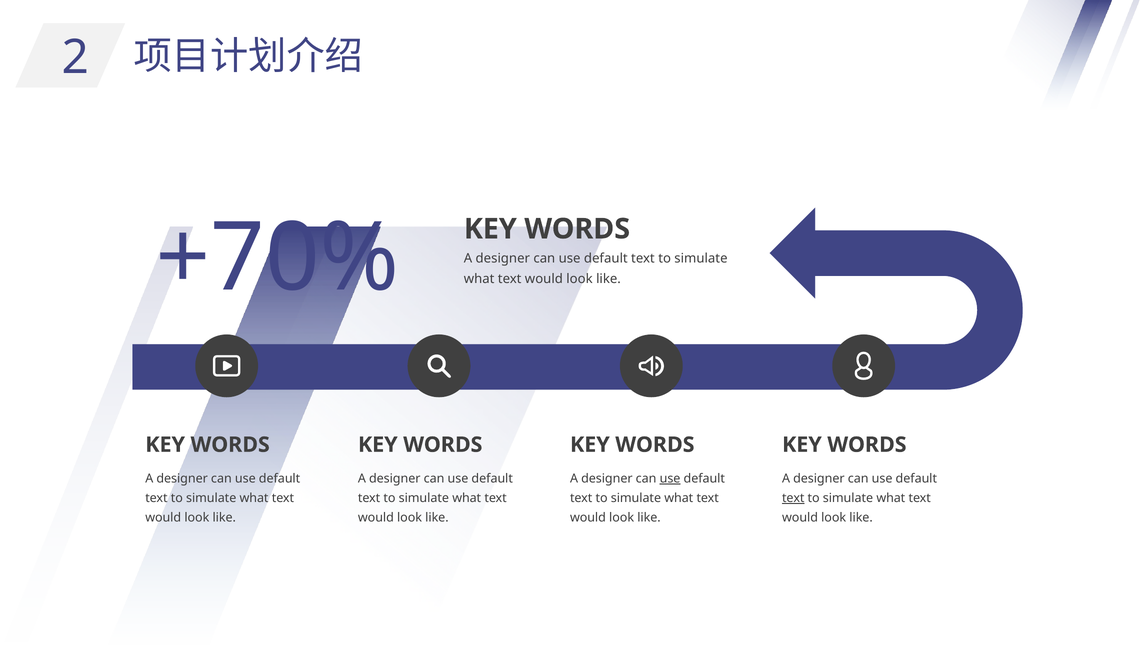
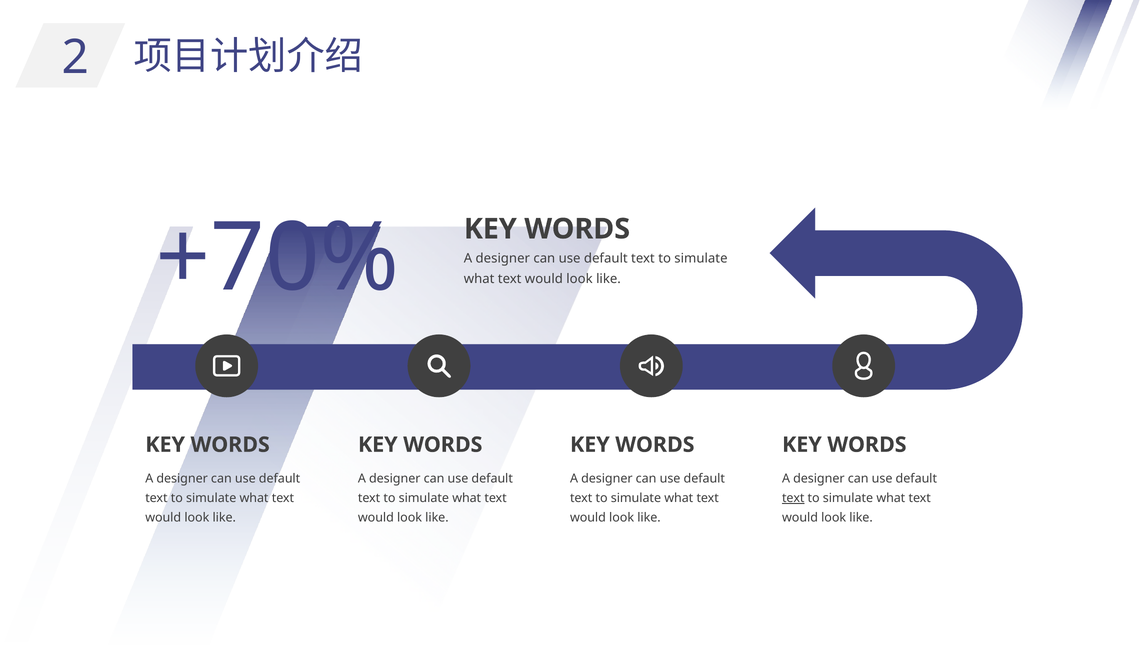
use at (670, 479) underline: present -> none
